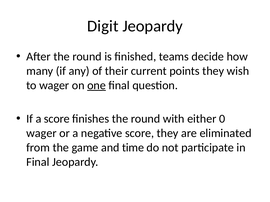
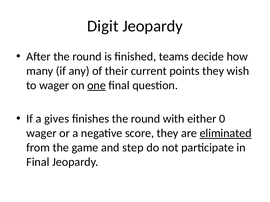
a score: score -> gives
eliminated underline: none -> present
time: time -> step
